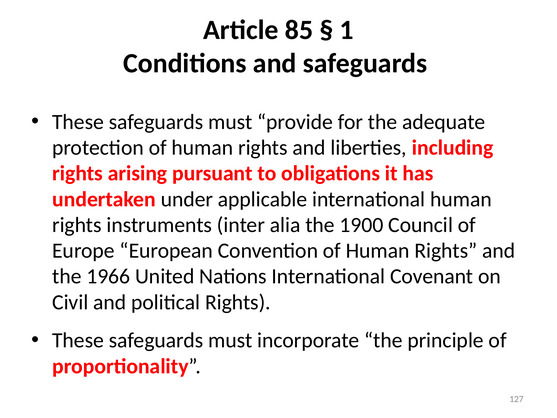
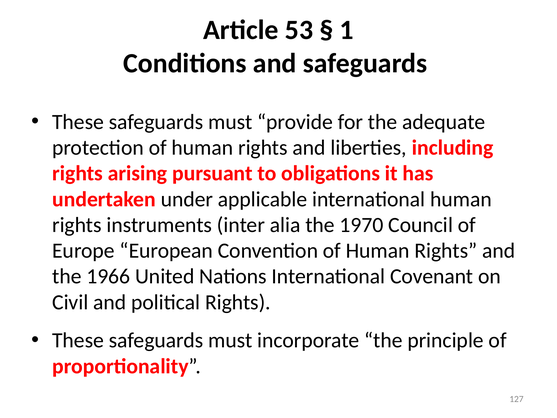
85: 85 -> 53
1900: 1900 -> 1970
